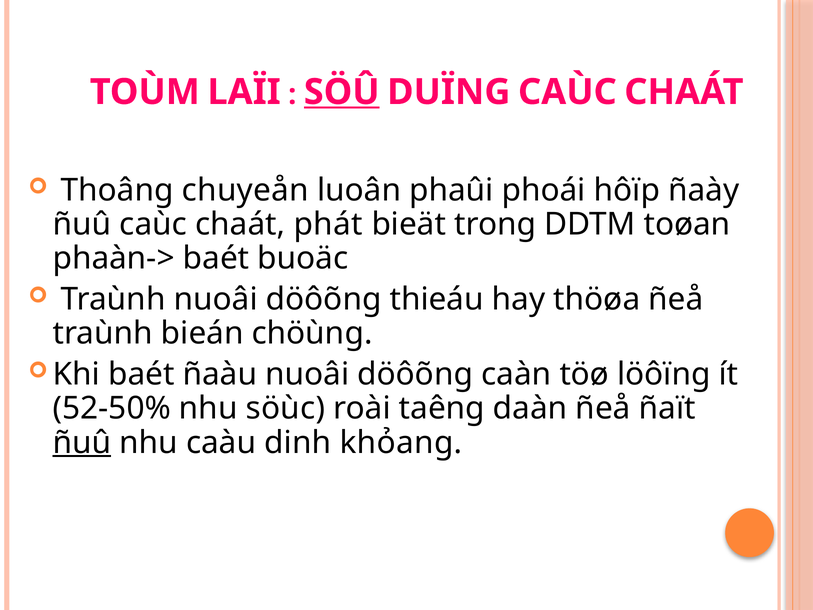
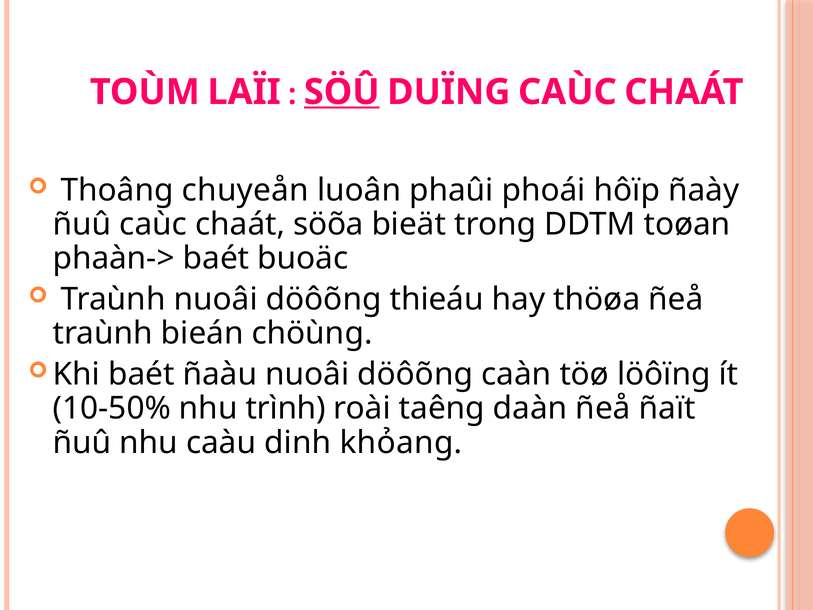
phát: phát -> söõa
52-50%: 52-50% -> 10-50%
söùc: söùc -> trình
ñuû at (82, 442) underline: present -> none
